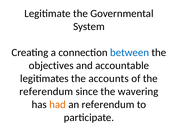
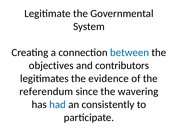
accountable: accountable -> contributors
accounts: accounts -> evidence
had colour: orange -> blue
an referendum: referendum -> consistently
